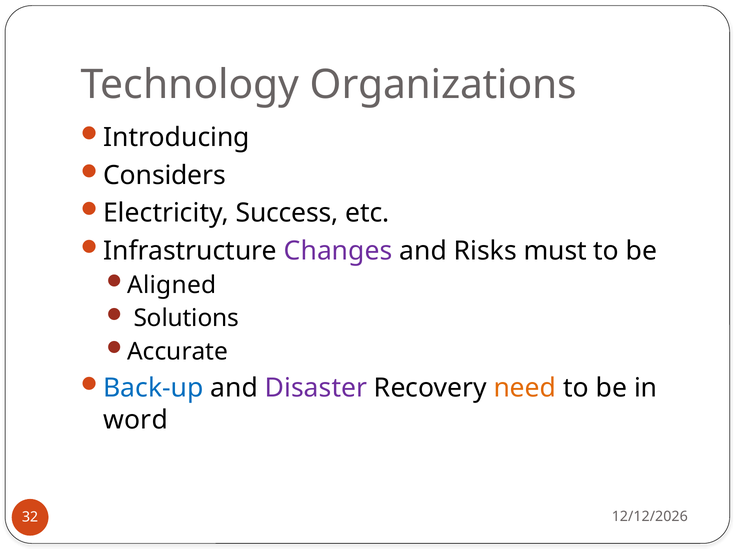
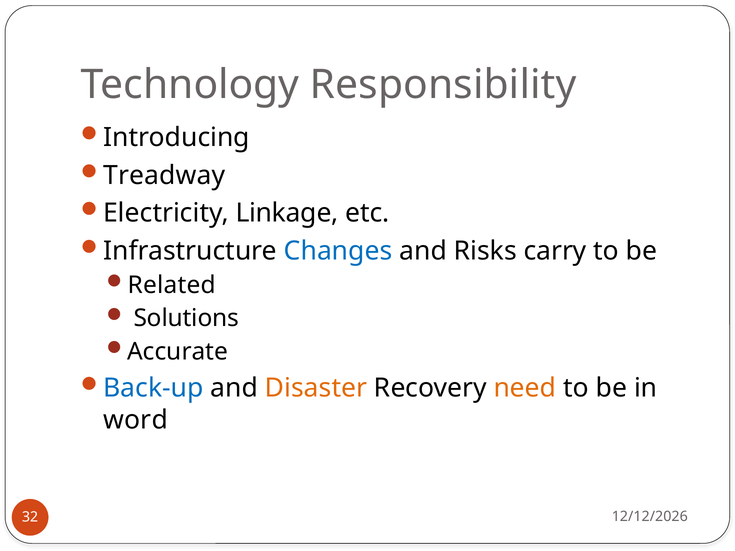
Organizations: Organizations -> Responsibility
Considers: Considers -> Treadway
Success: Success -> Linkage
Changes colour: purple -> blue
must: must -> carry
Aligned: Aligned -> Related
Disaster colour: purple -> orange
